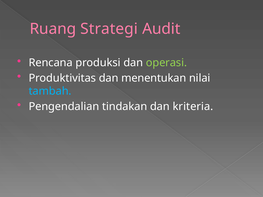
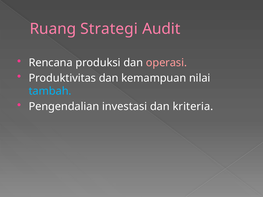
operasi colour: light green -> pink
menentukan: menentukan -> kemampuan
tindakan: tindakan -> investasi
